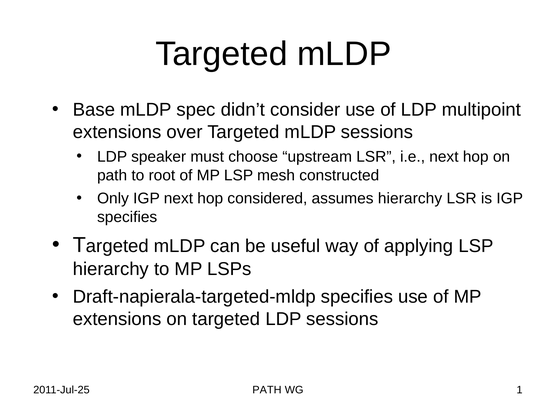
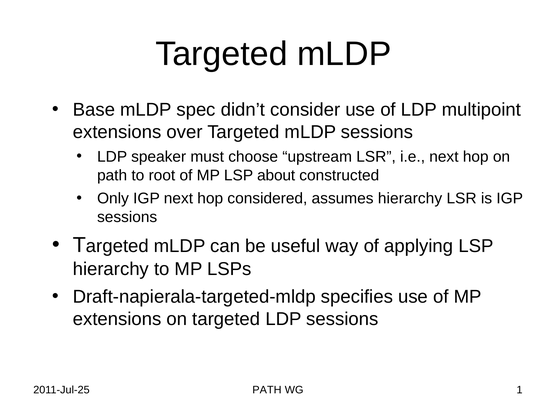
mesh: mesh -> about
specifies at (127, 217): specifies -> sessions
